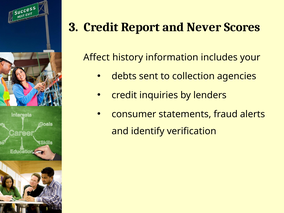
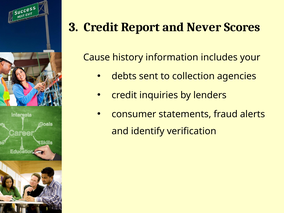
Affect: Affect -> Cause
